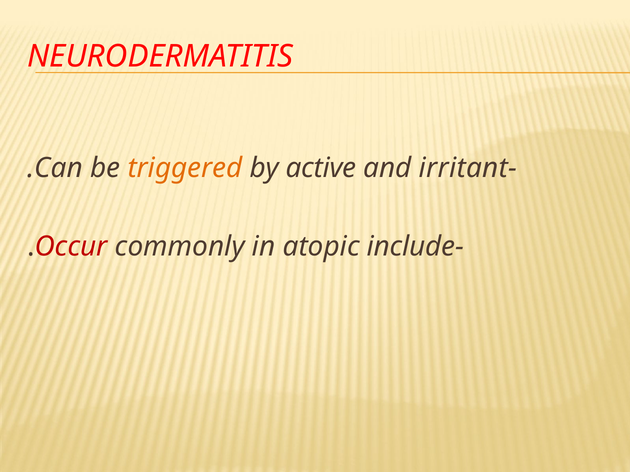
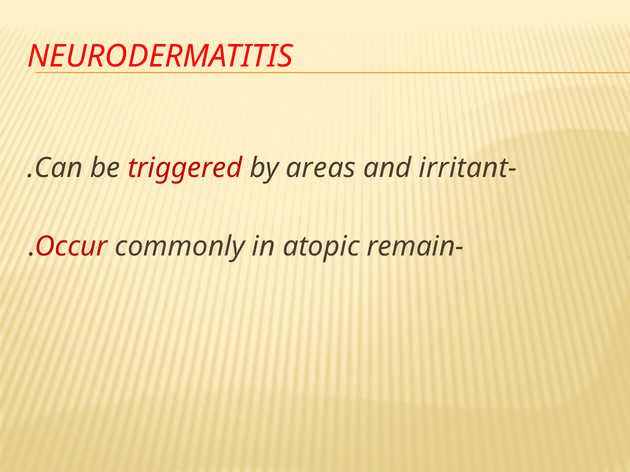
triggered colour: orange -> red
active: active -> areas
include: include -> remain
